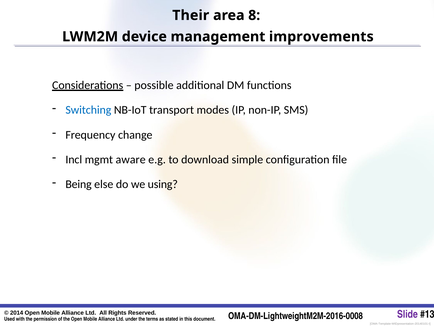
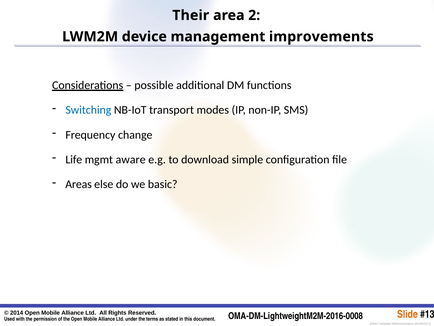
8: 8 -> 2
Incl: Incl -> Life
Being: Being -> Areas
using: using -> basic
Slide colour: purple -> orange
